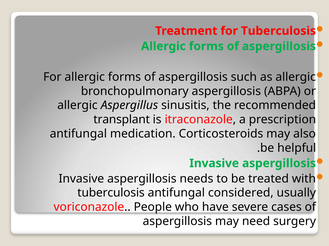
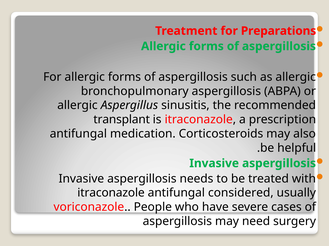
for Tuberculosis: Tuberculosis -> Preparations
tuberculosis at (111, 193): tuberculosis -> itraconazole
